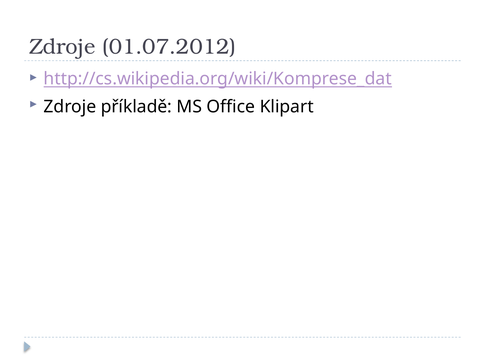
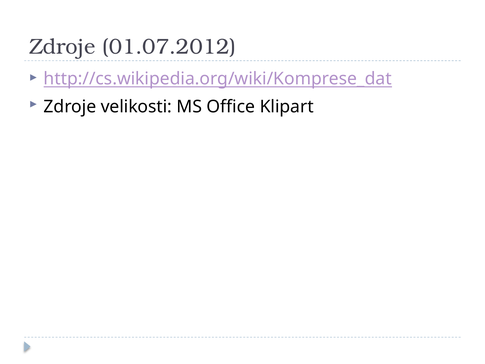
příkladě: příkladě -> velikosti
